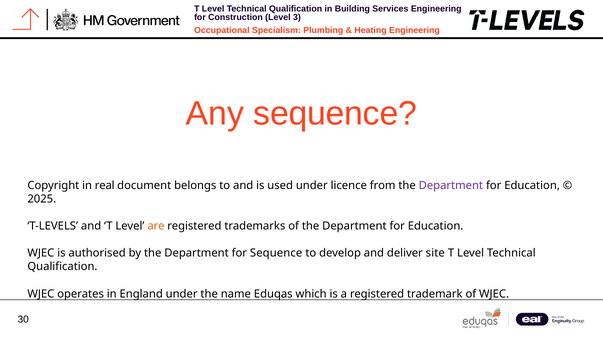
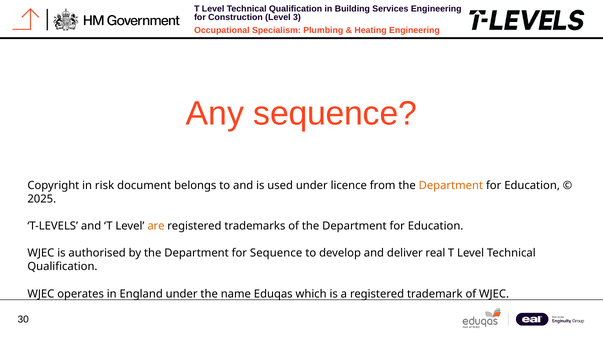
real: real -> risk
Department at (451, 186) colour: purple -> orange
site: site -> real
